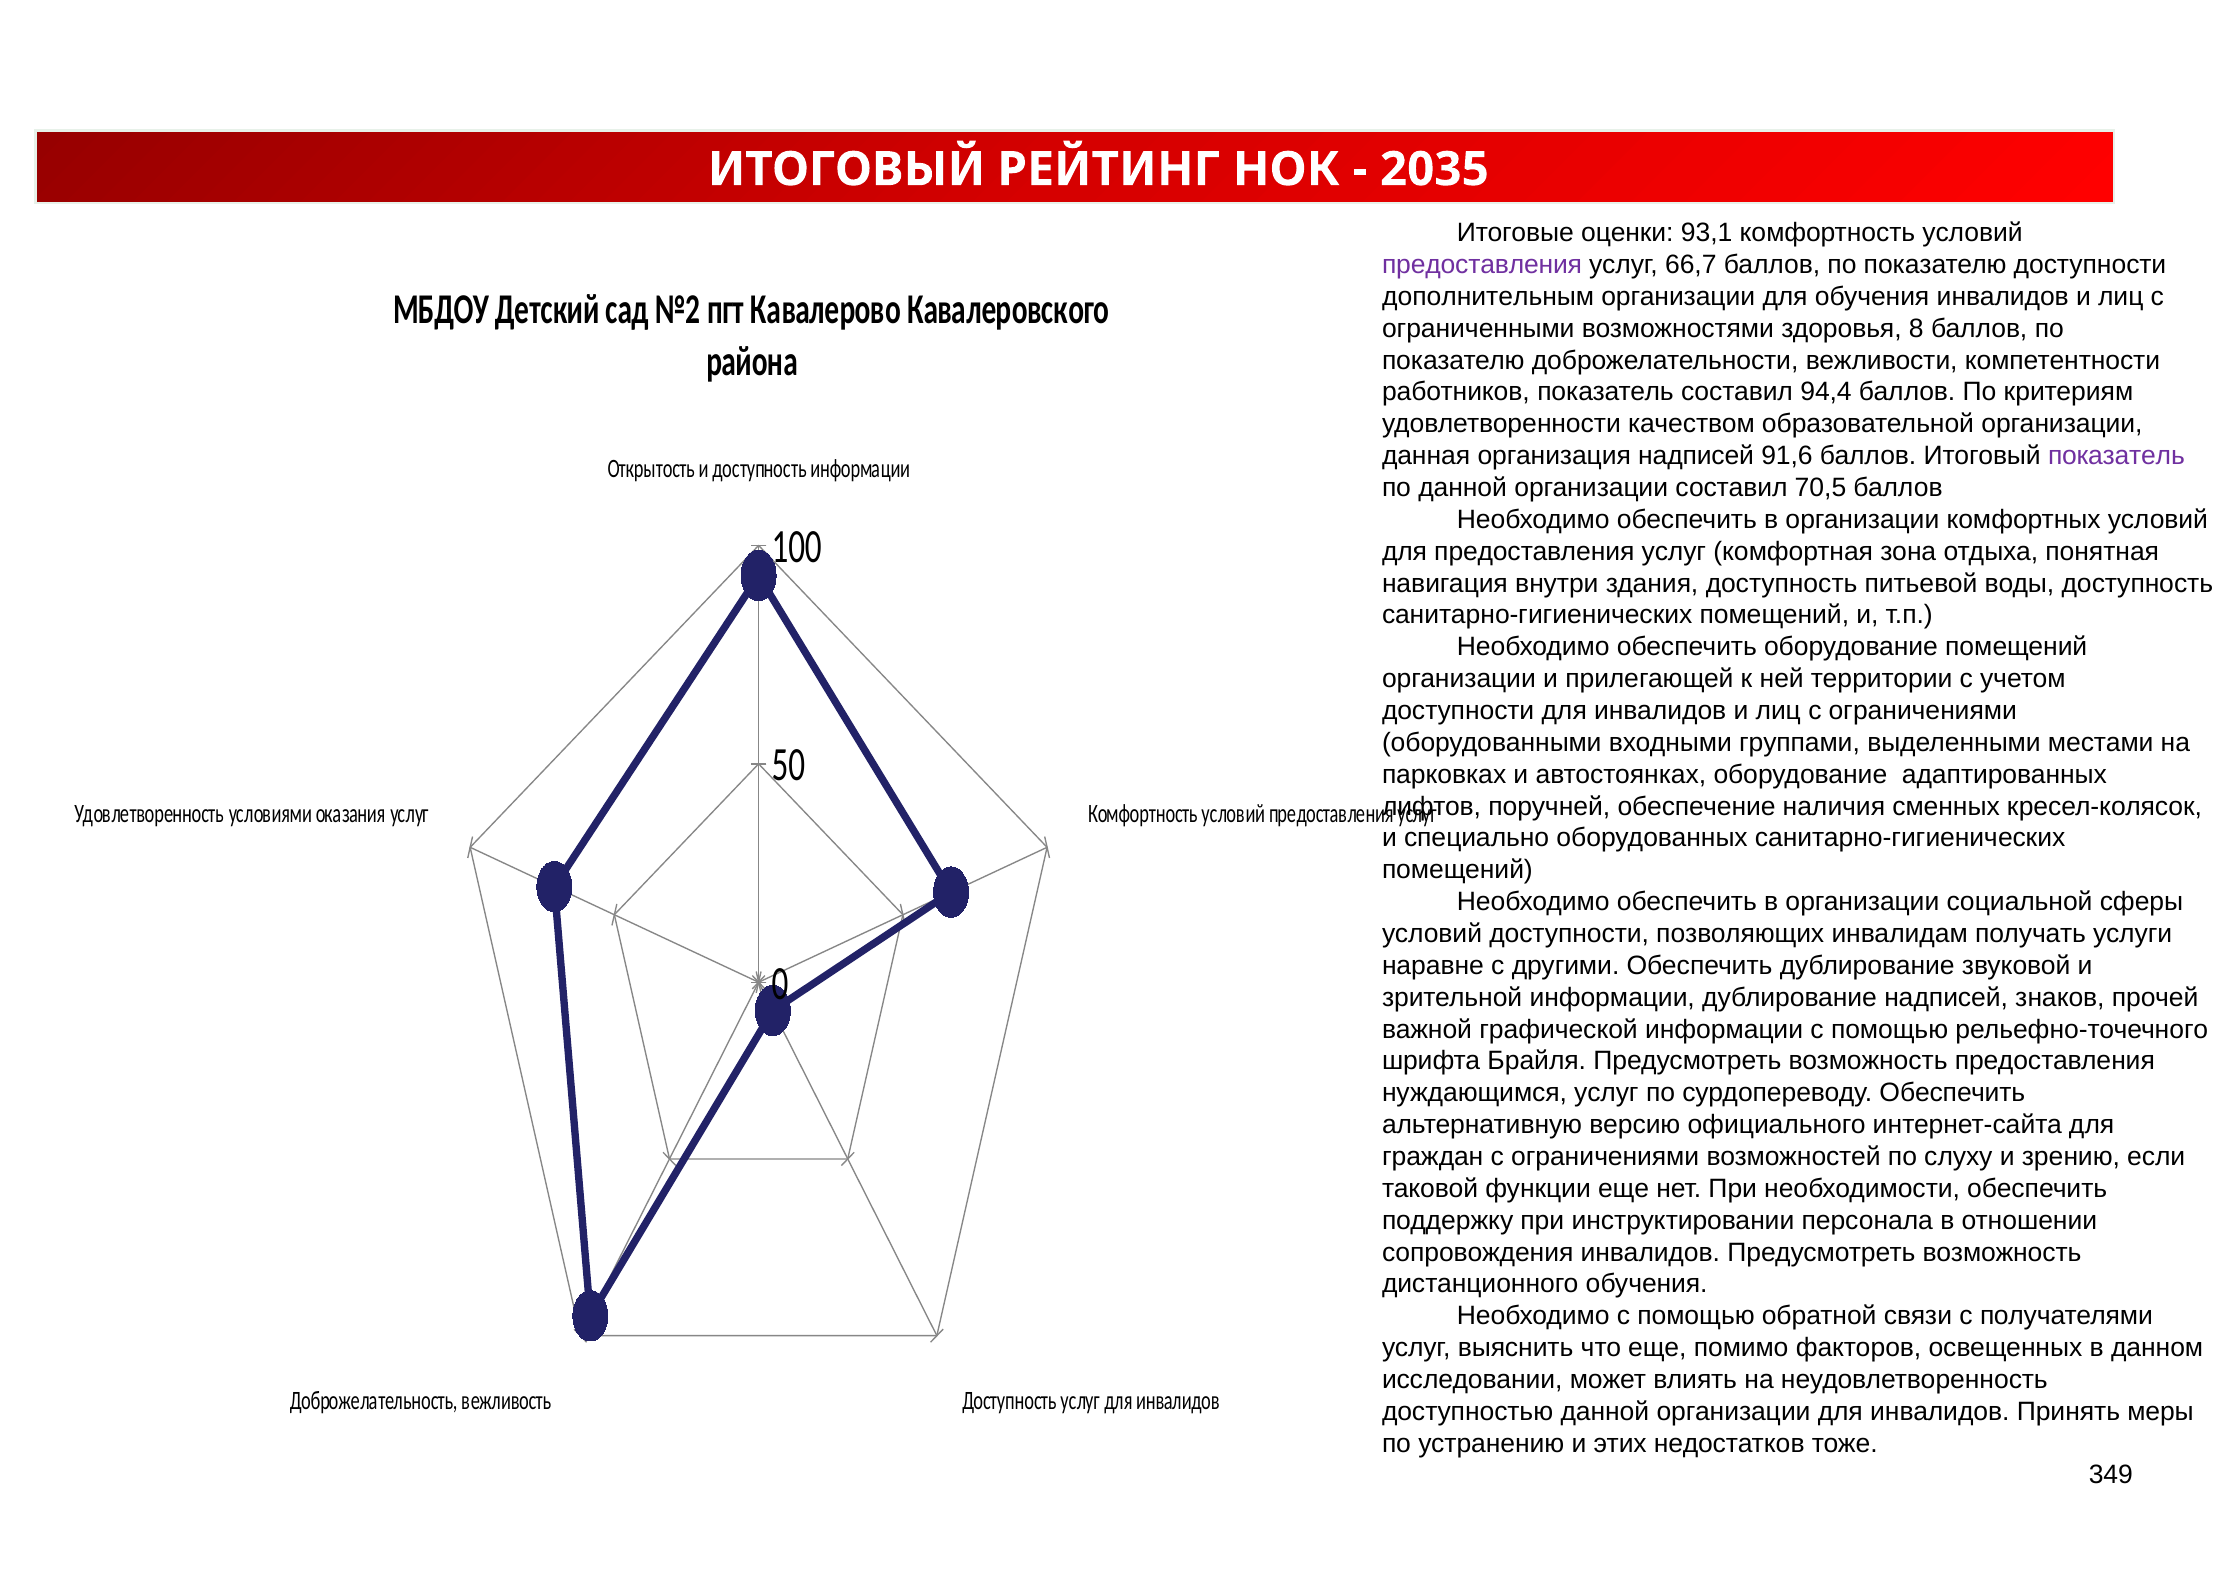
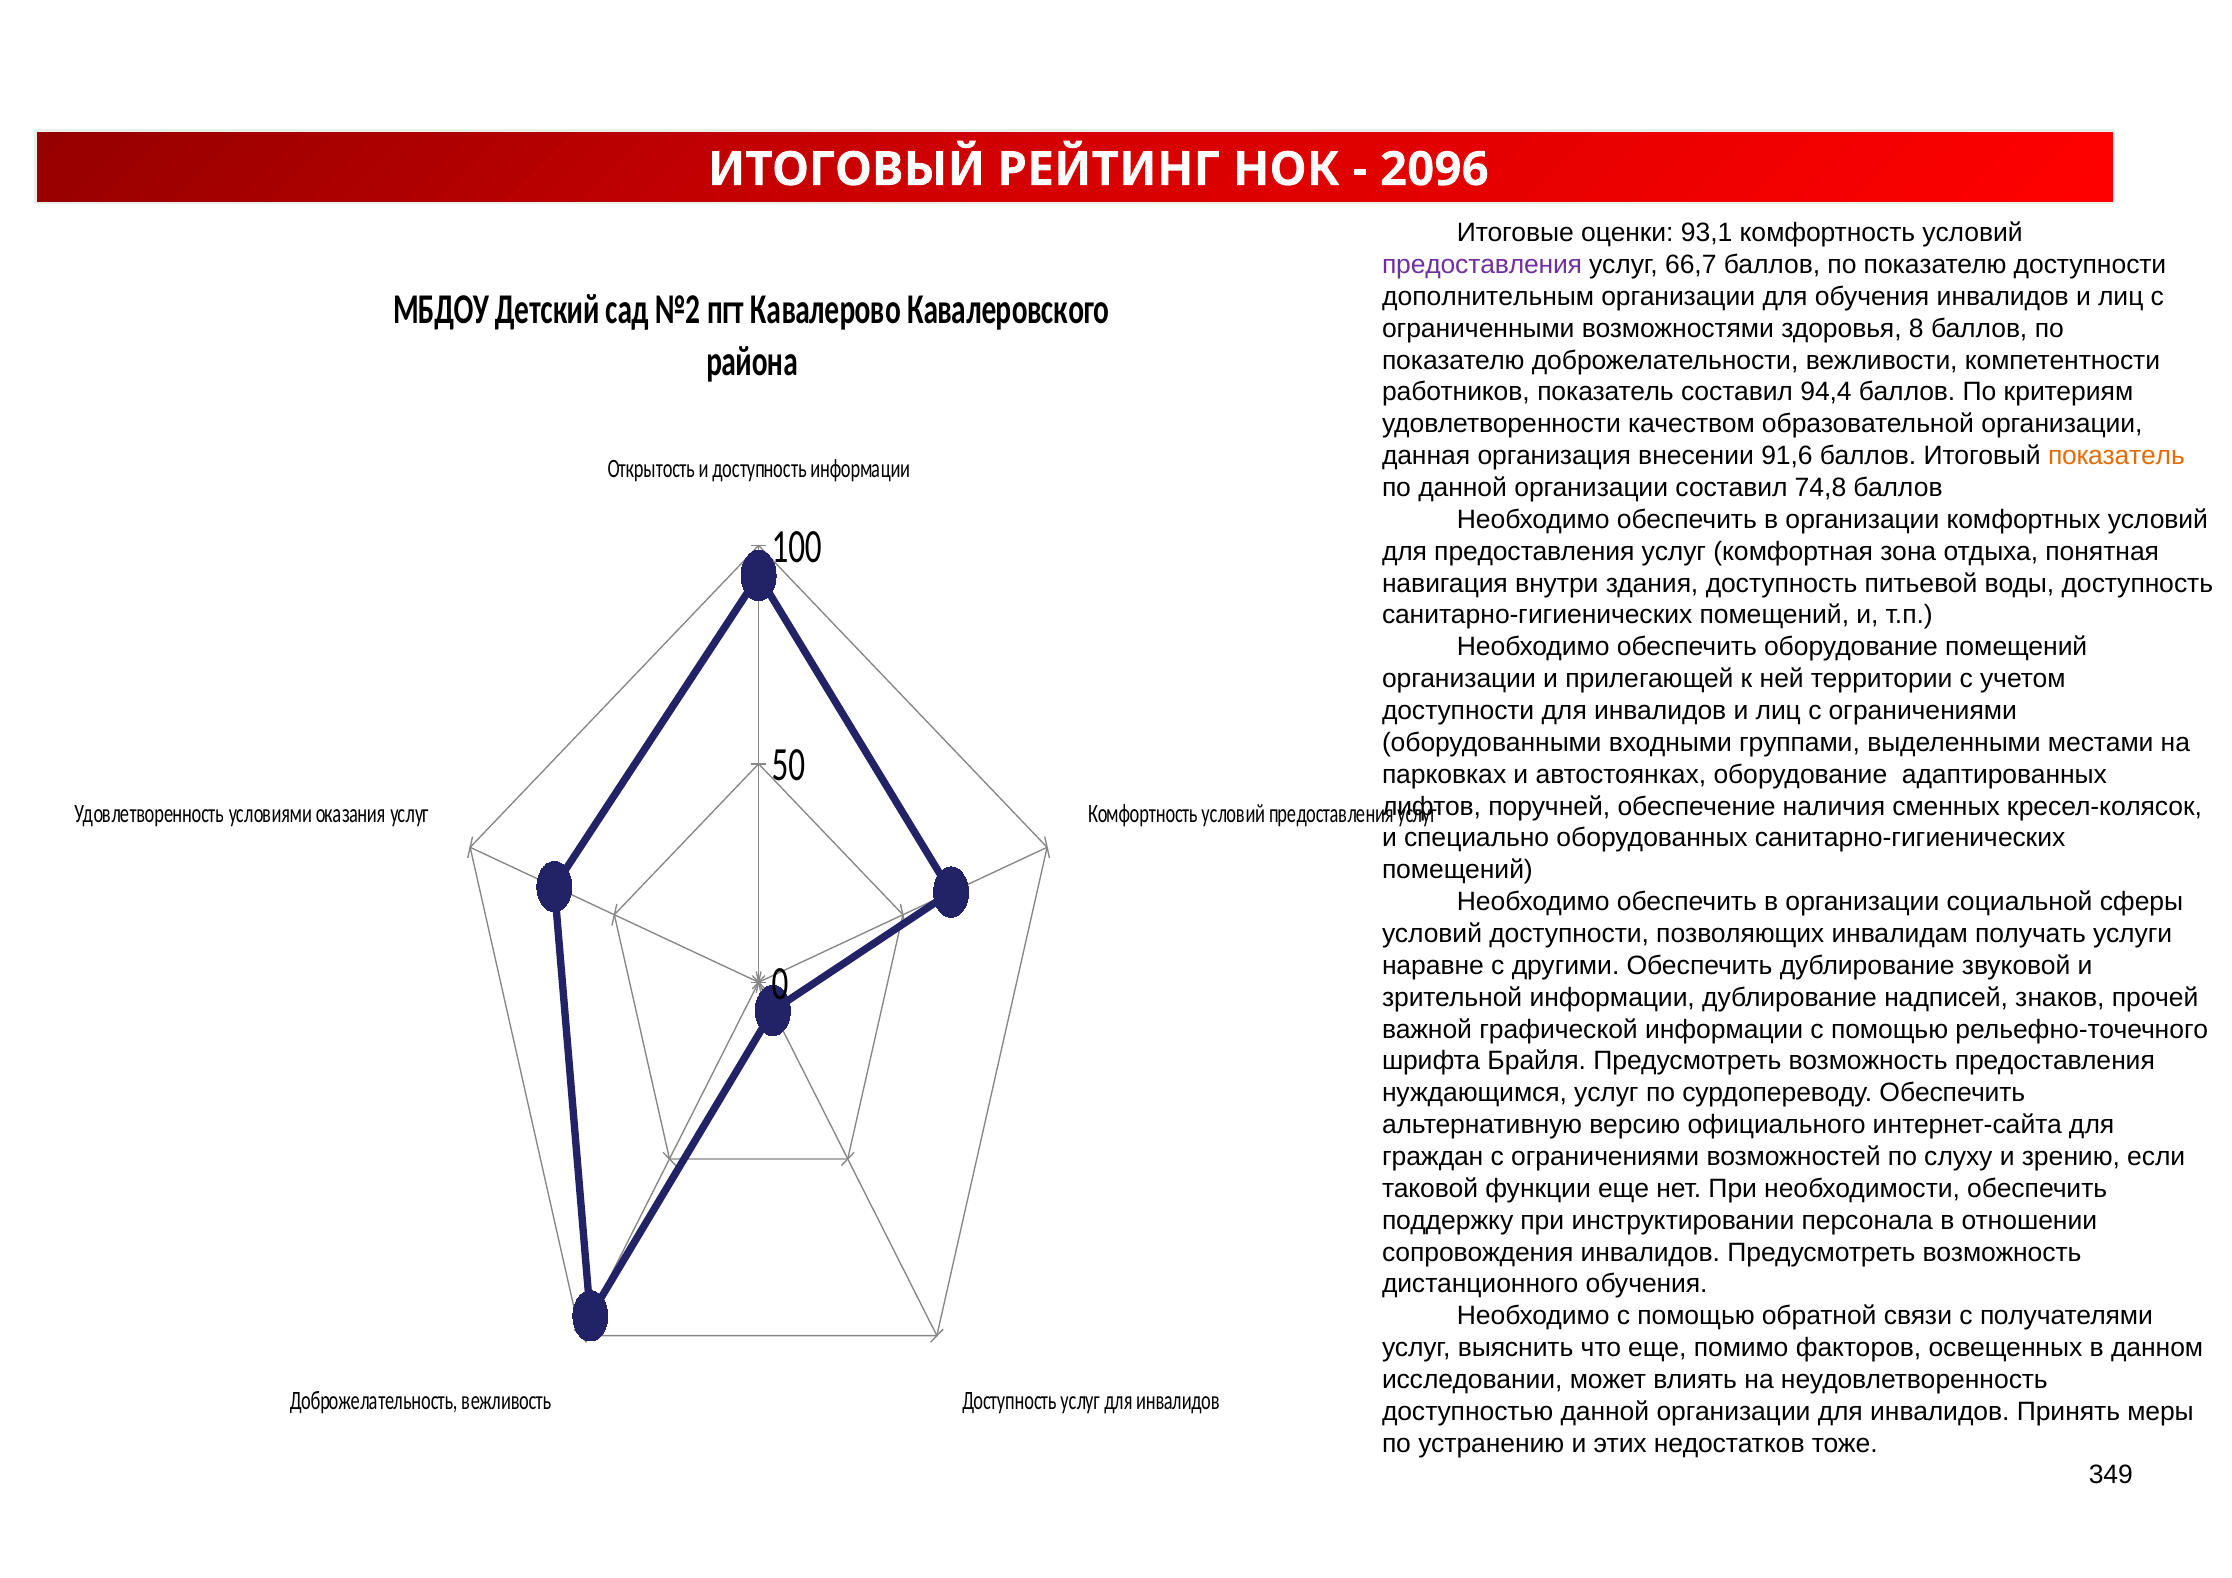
2035: 2035 -> 2096
организация надписей: надписей -> внесении
показатель at (2116, 456) colour: purple -> orange
70,5: 70,5 -> 74,8
